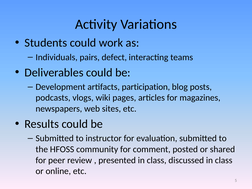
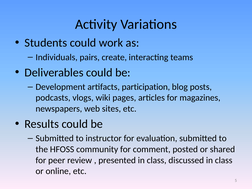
defect: defect -> create
